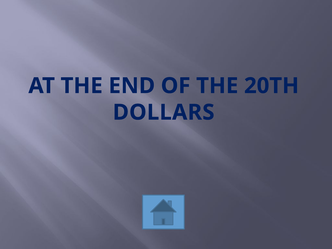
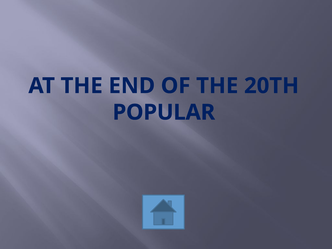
DOLLARS: DOLLARS -> POPULAR
